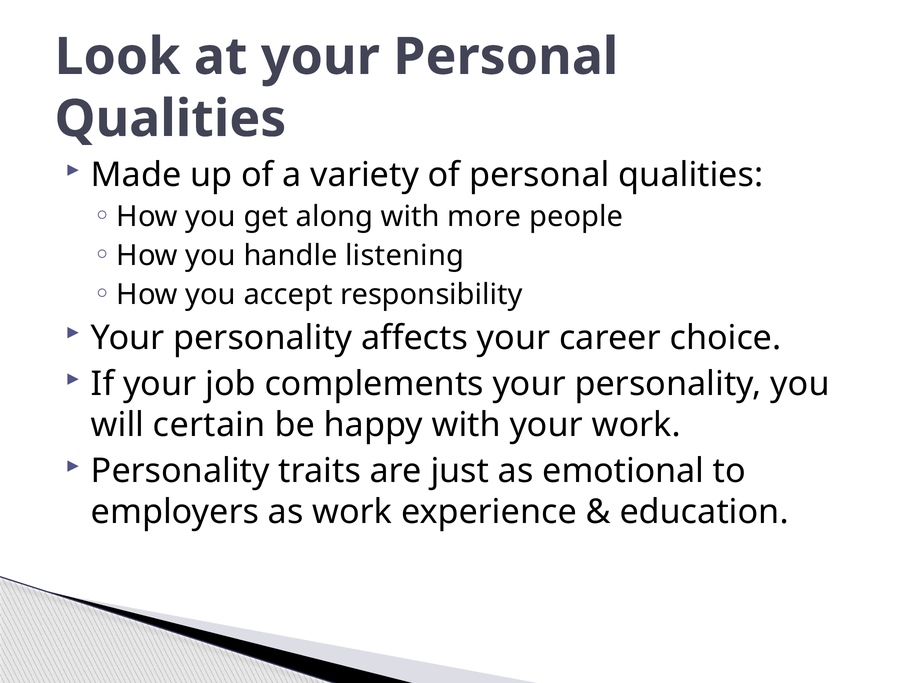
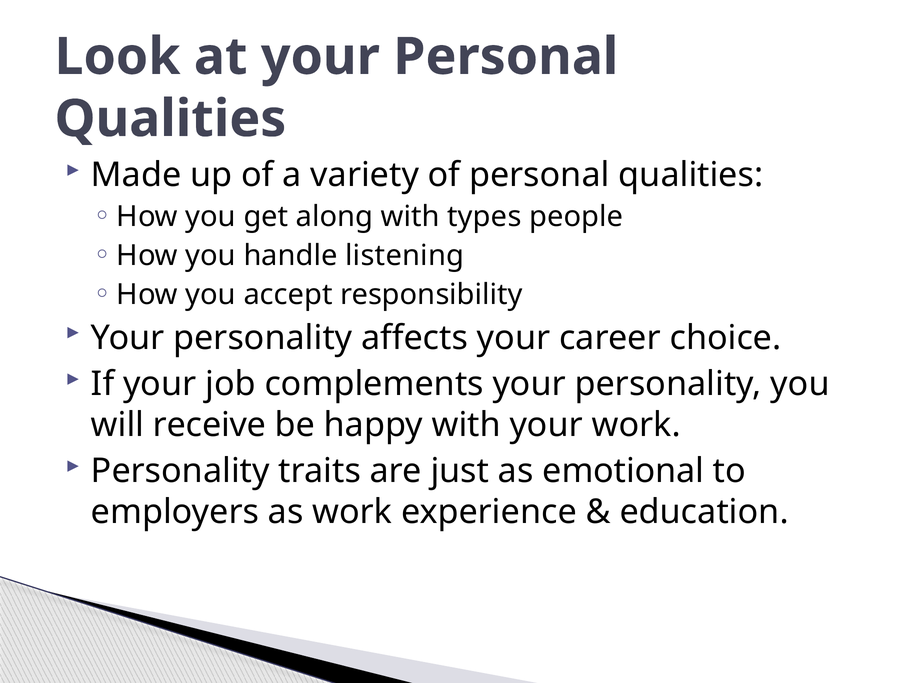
more: more -> types
certain: certain -> receive
